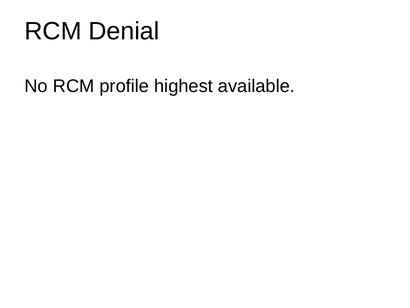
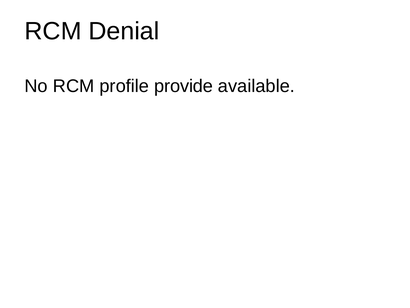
highest: highest -> provide
